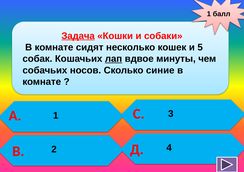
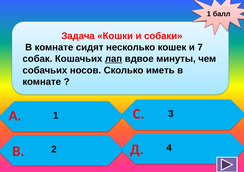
Задача underline: present -> none
5: 5 -> 7
синие: синие -> иметь
